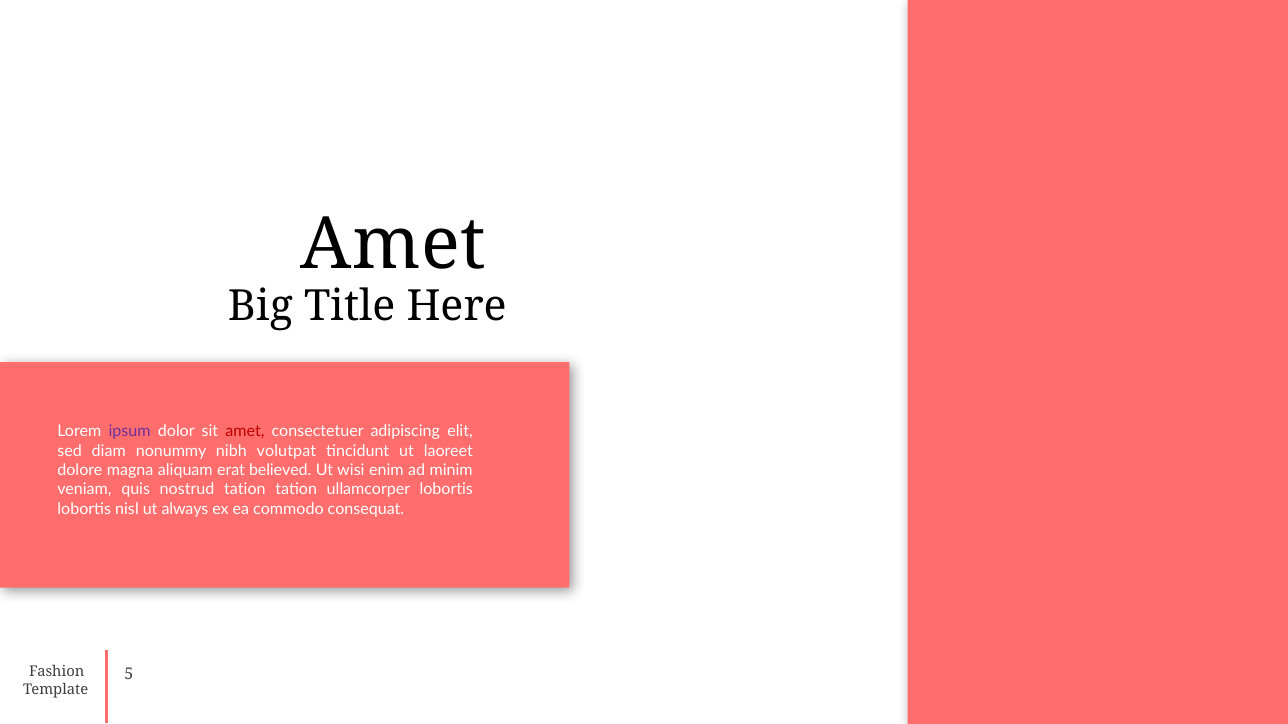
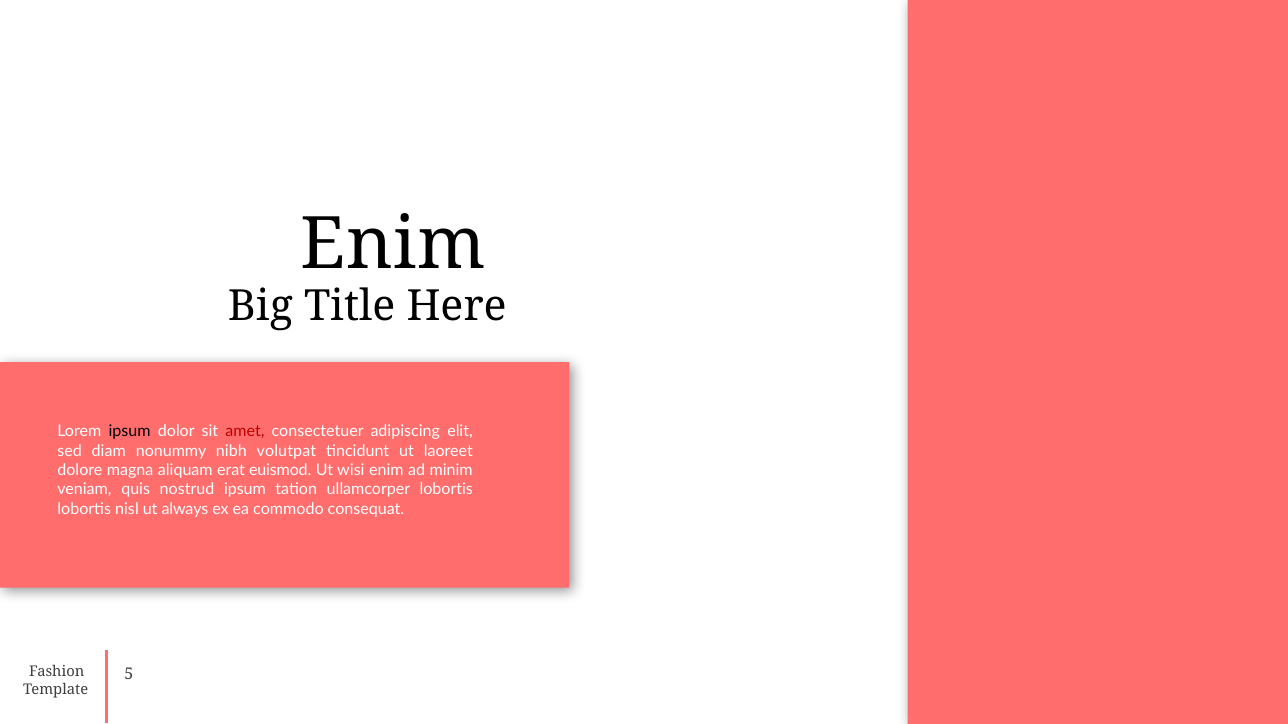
Amet at (394, 245): Amet -> Enim
ipsum at (130, 432) colour: purple -> black
believed: believed -> euismod
nostrud tation: tation -> ipsum
